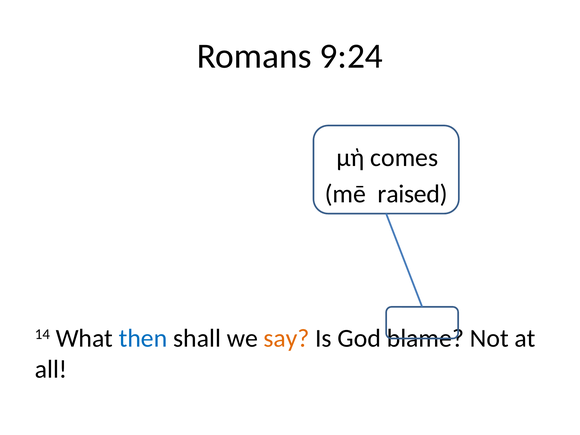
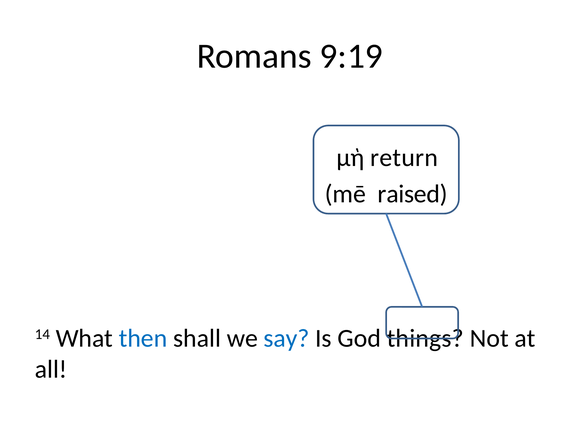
9:24: 9:24 -> 9:19
comes: comes -> return
say colour: orange -> blue
blame: blame -> things
